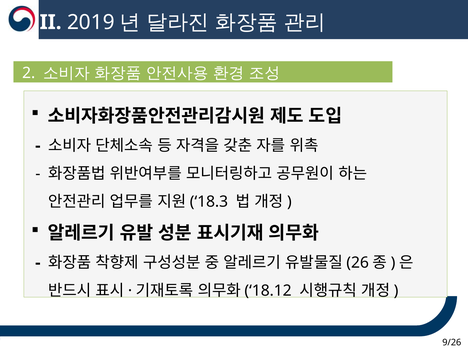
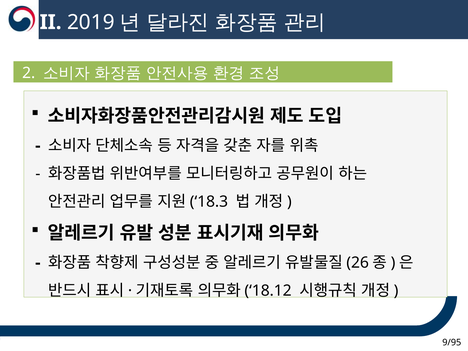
9/26: 9/26 -> 9/95
